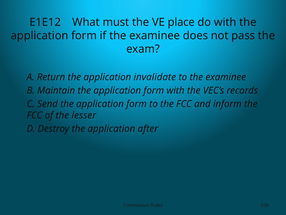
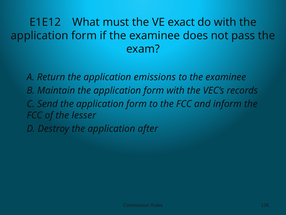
place: place -> exact
invalidate: invalidate -> emissions
